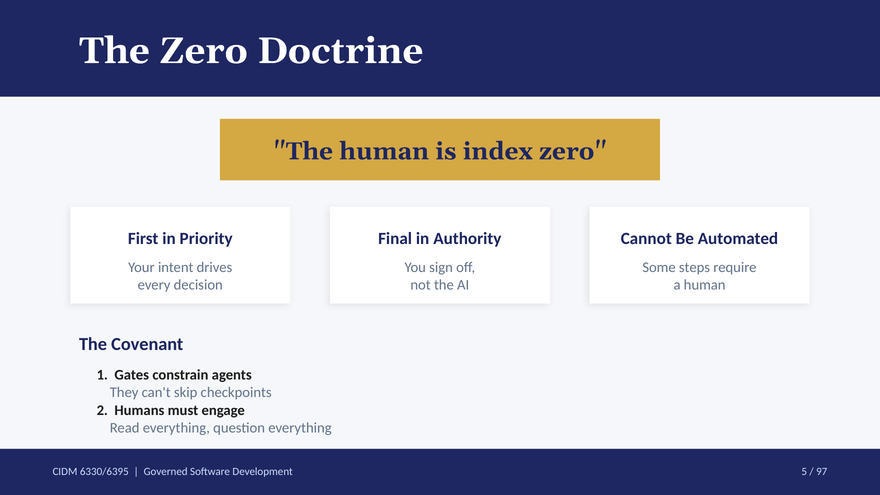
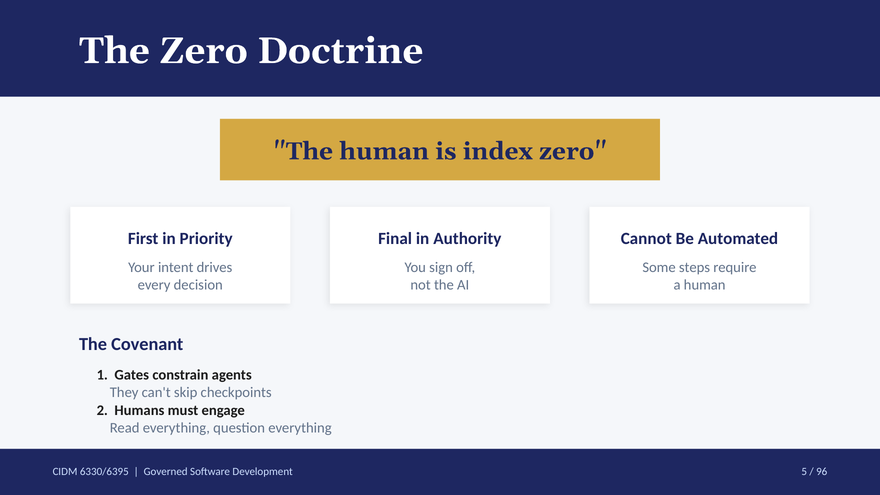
97: 97 -> 96
